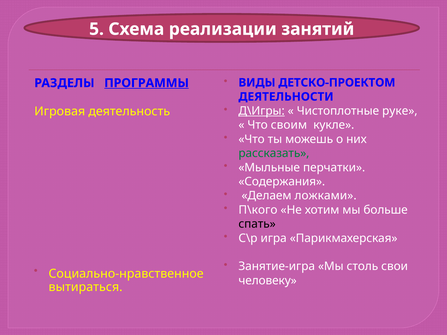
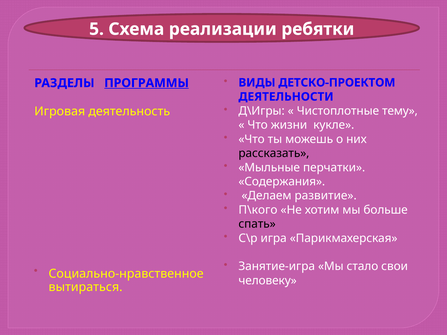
занятий: занятий -> ребятки
Д\Игры underline: present -> none
руке: руке -> тему
своим: своим -> жизни
рассказать colour: green -> black
ложками: ложками -> развитие
столь: столь -> стало
